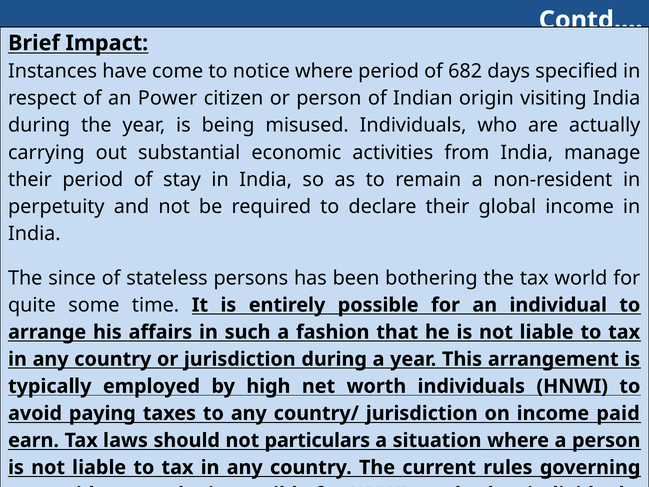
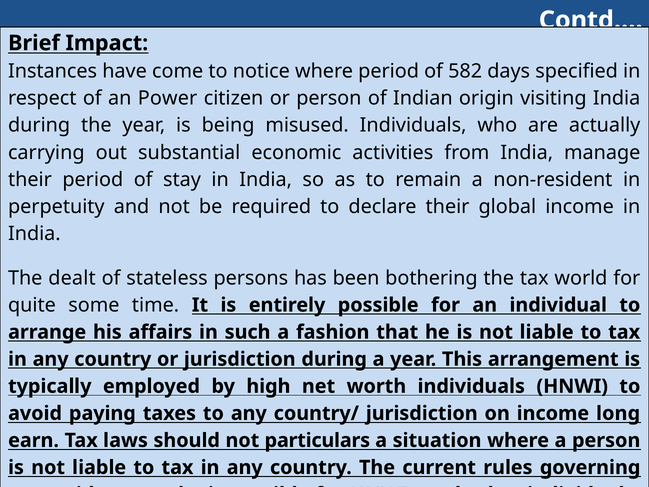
682: 682 -> 582
since: since -> dealt
paid: paid -> long
